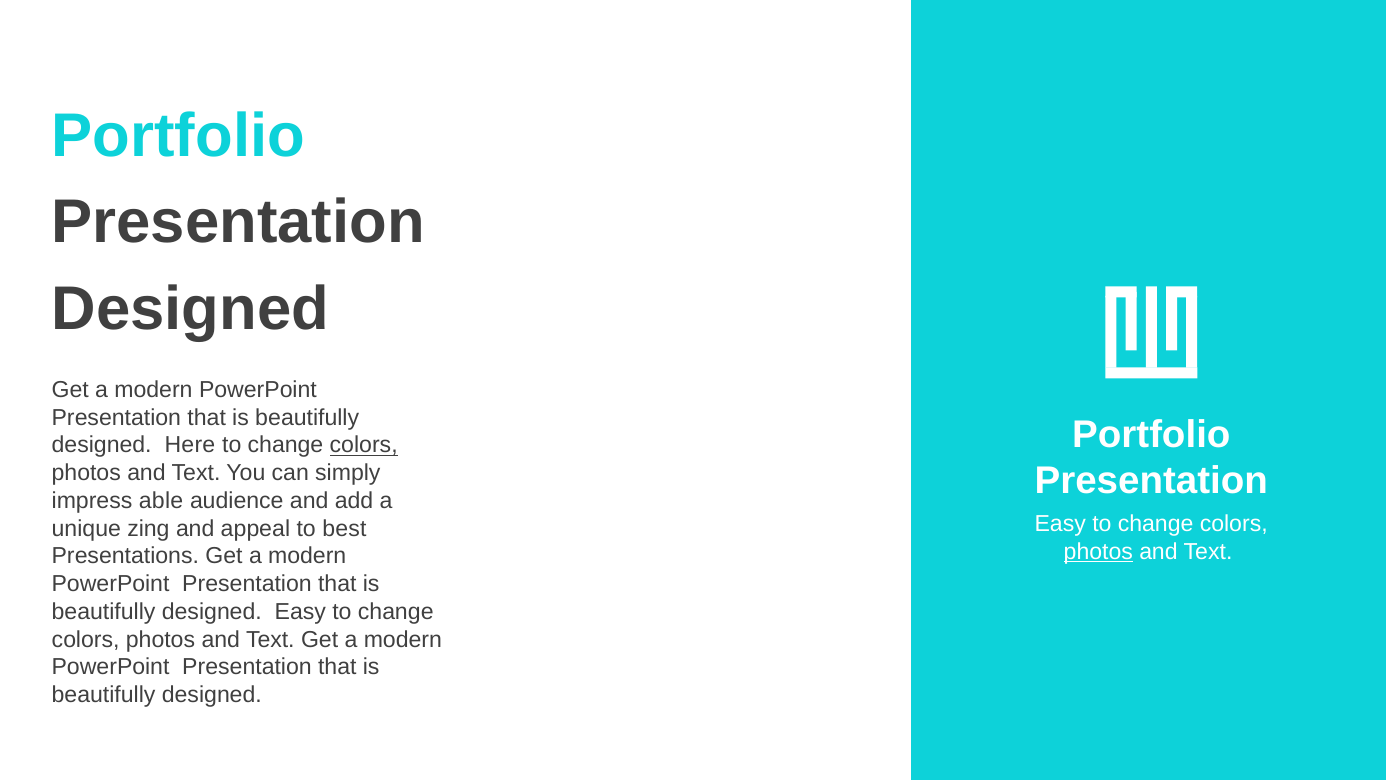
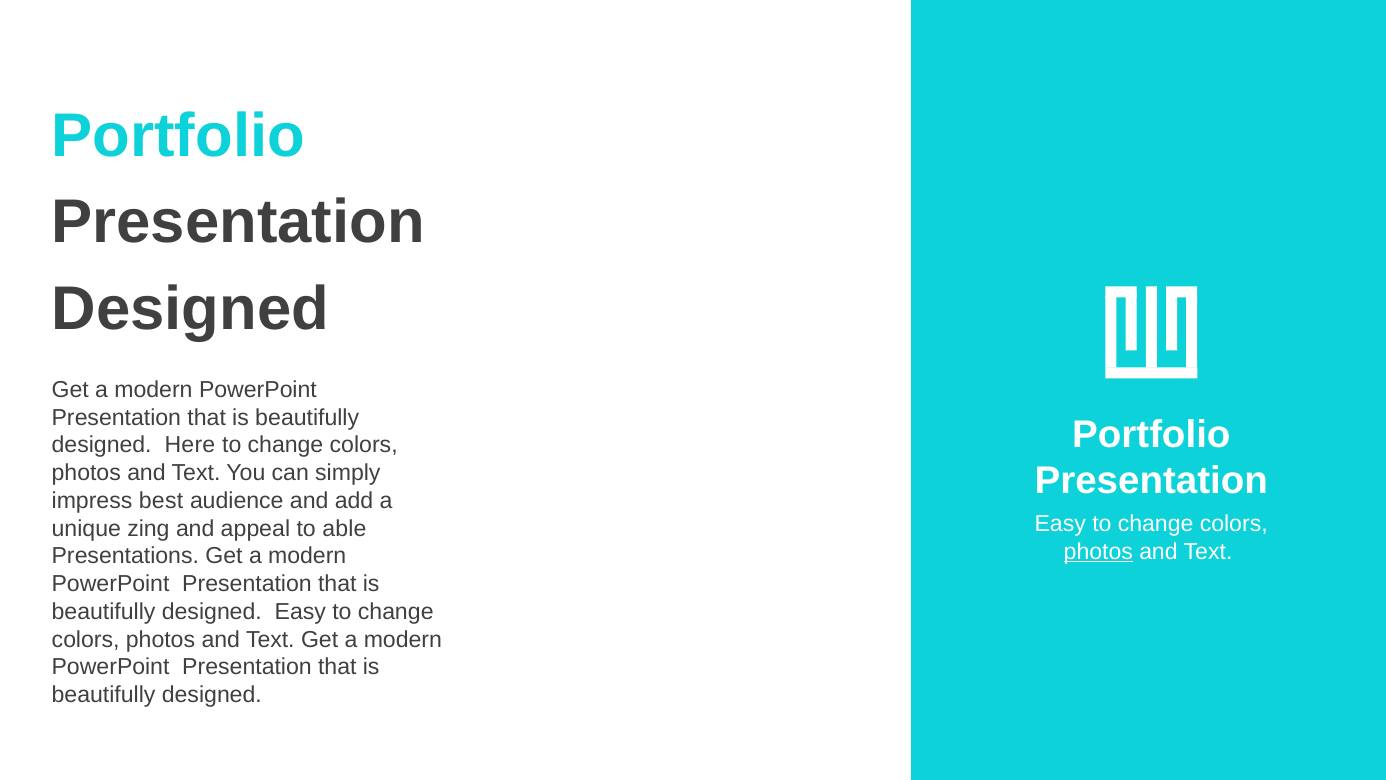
colors at (364, 445) underline: present -> none
able: able -> best
best: best -> able
